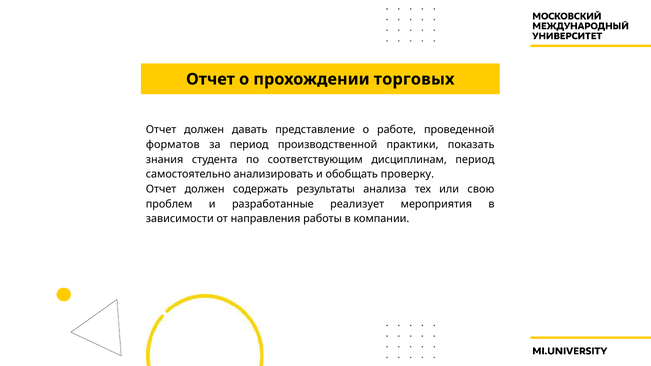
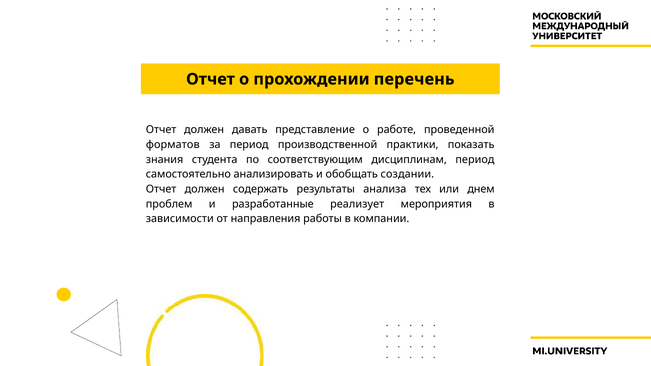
торговых: торговых -> перечень
проверку: проверку -> создании
свою: свою -> днем
